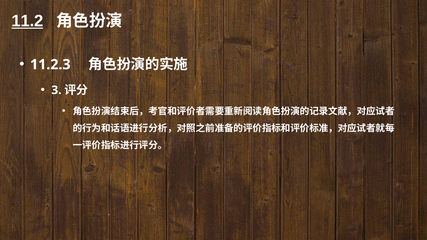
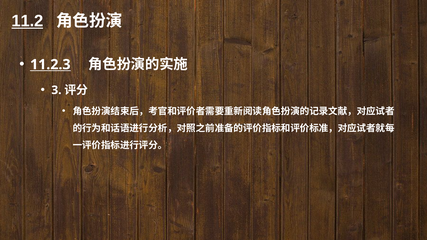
11.2.3 underline: none -> present
